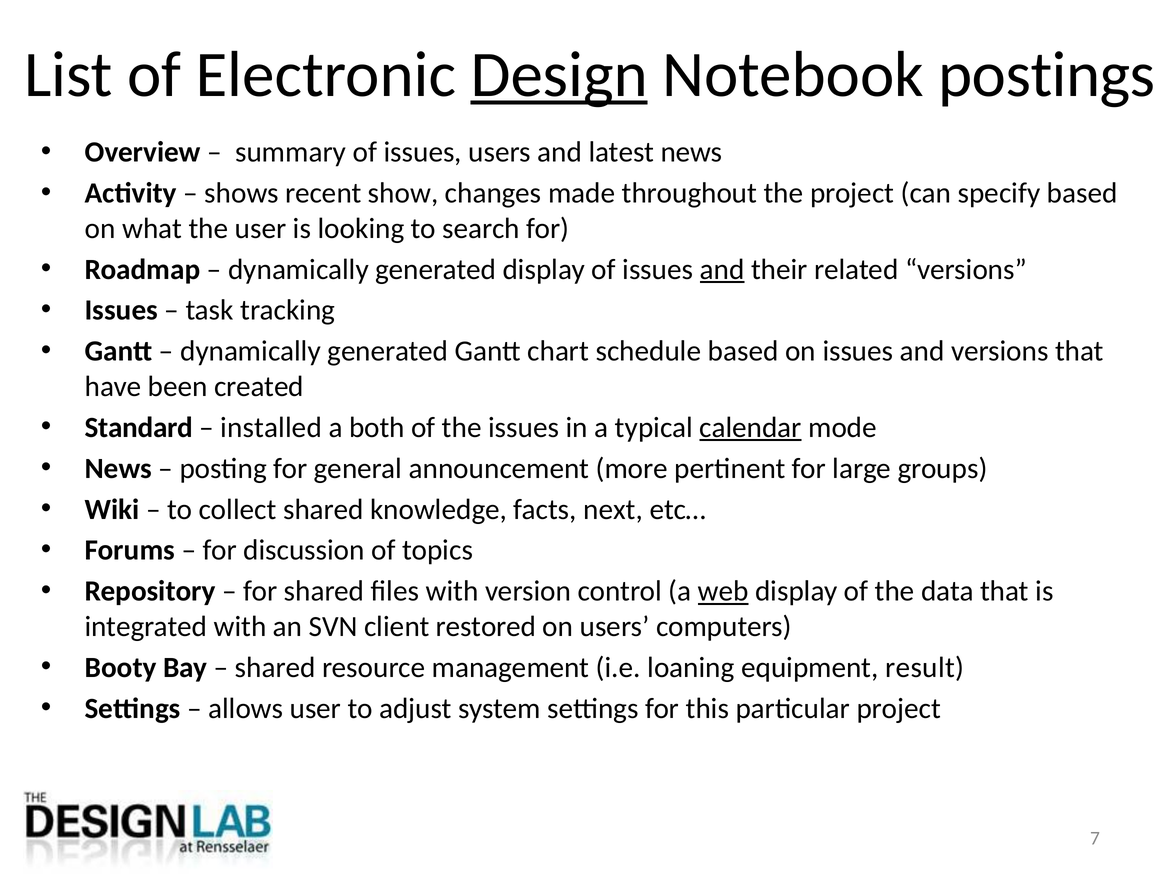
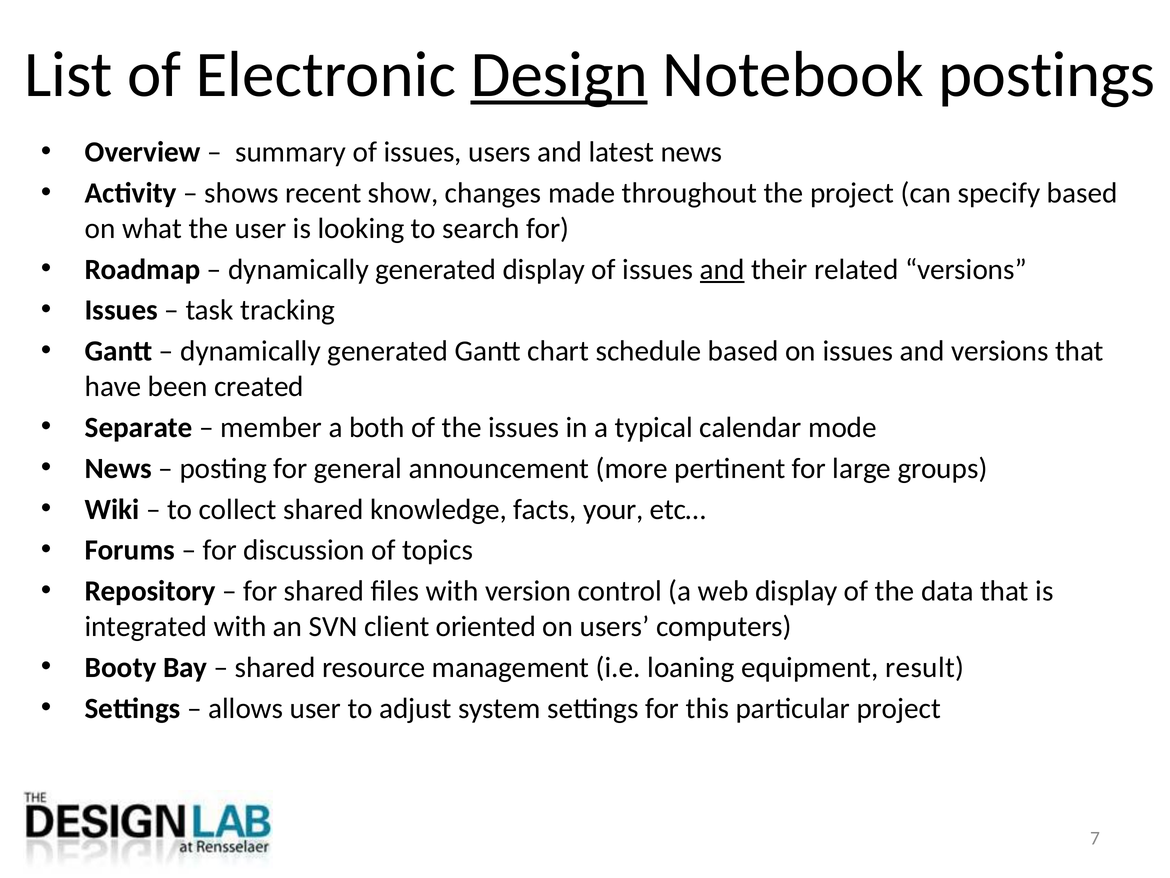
Standard: Standard -> Separate
installed: installed -> member
calendar underline: present -> none
next: next -> your
web underline: present -> none
restored: restored -> oriented
